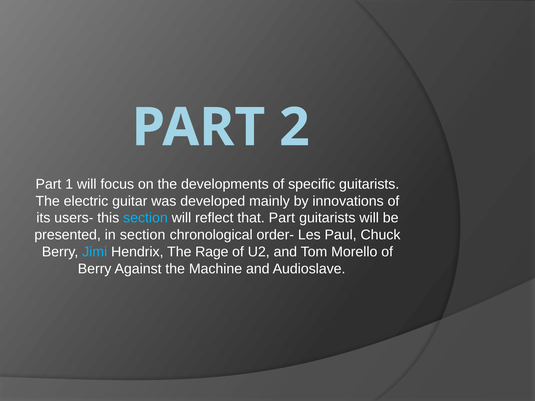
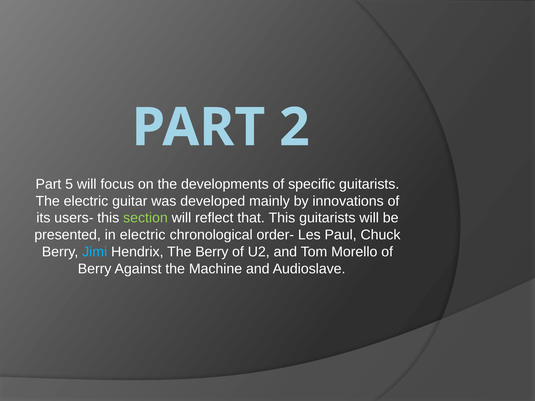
1: 1 -> 5
section at (145, 218) colour: light blue -> light green
that Part: Part -> This
in section: section -> electric
The Rage: Rage -> Berry
